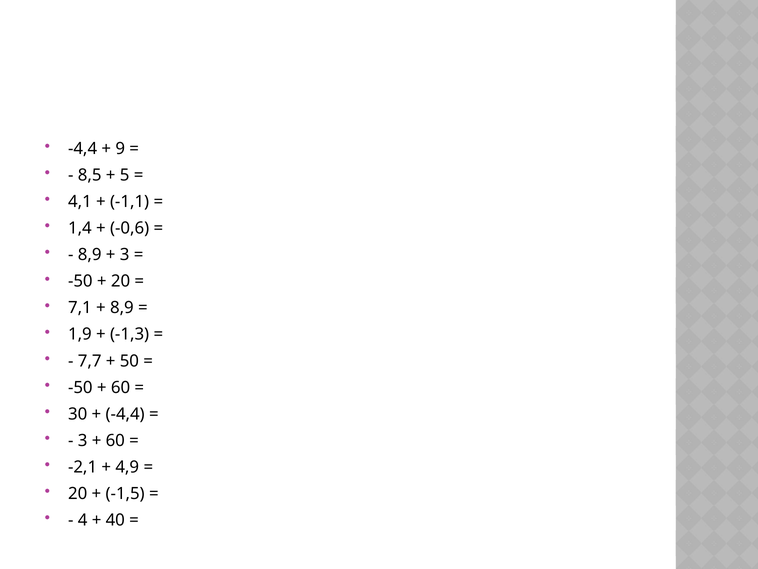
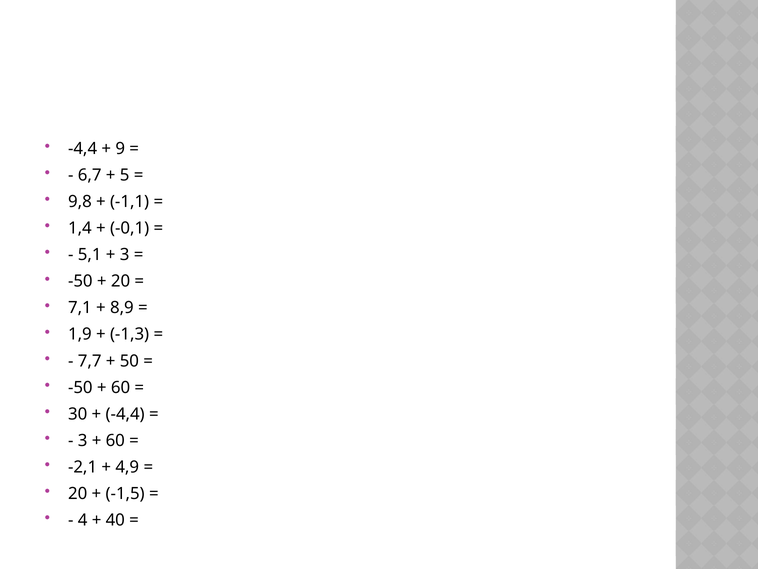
8,5: 8,5 -> 6,7
4,1: 4,1 -> 9,8
-0,6: -0,6 -> -0,1
8,9 at (90, 255): 8,9 -> 5,1
